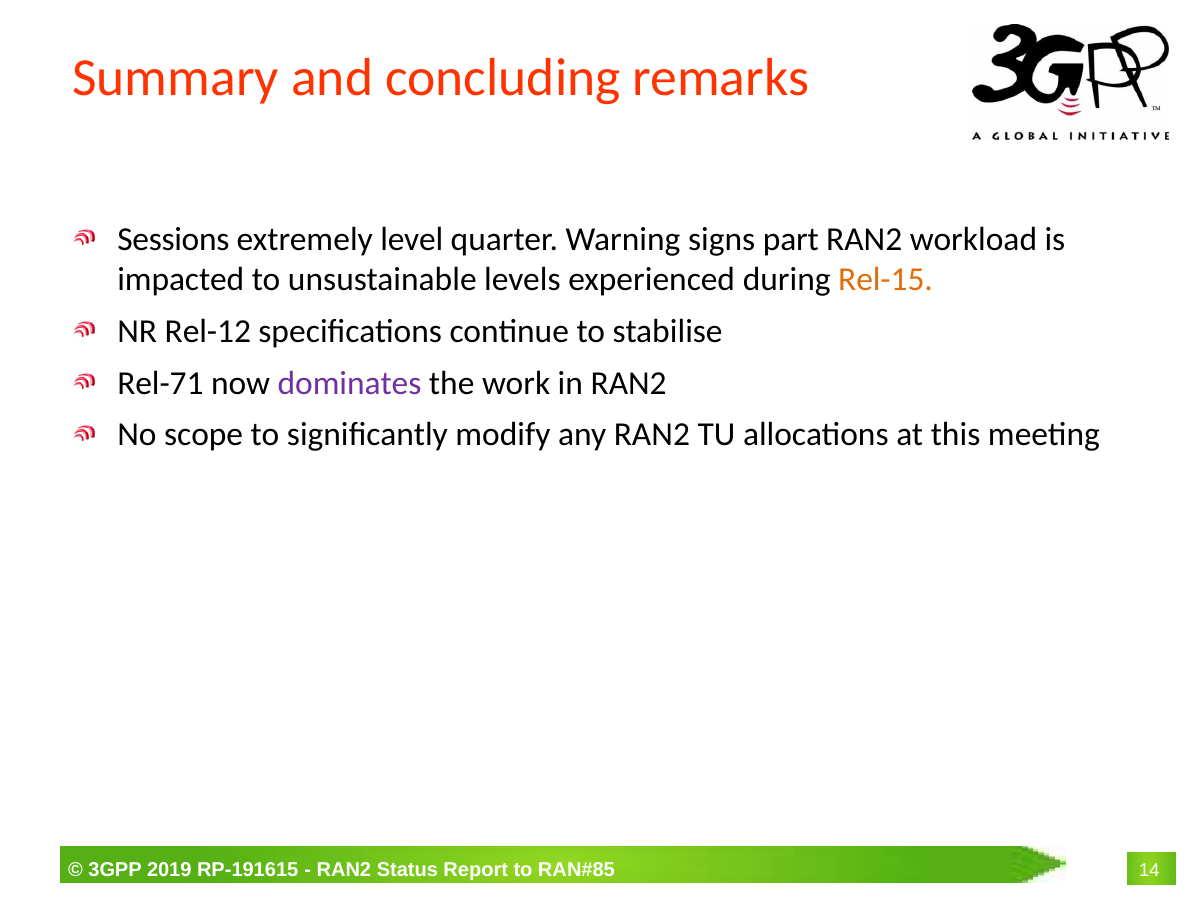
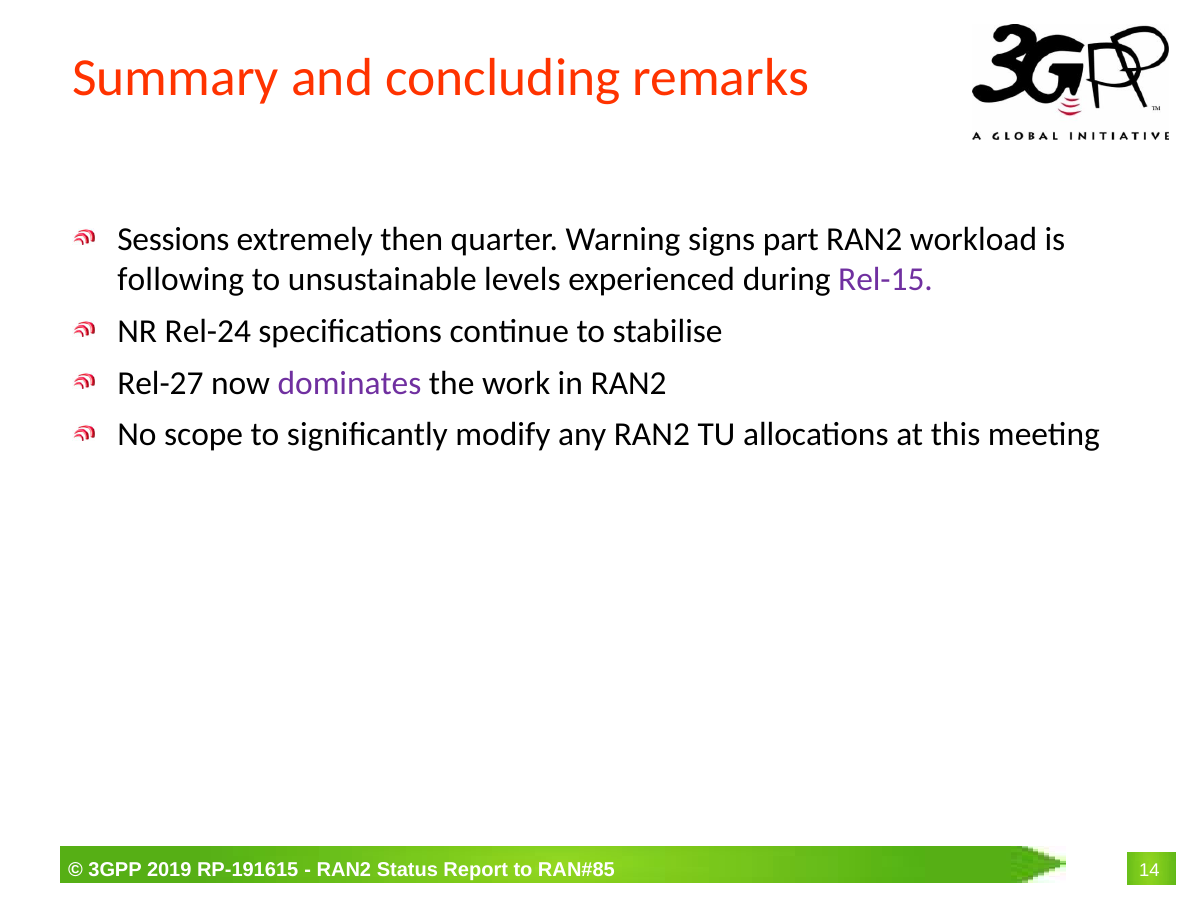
level: level -> then
impacted: impacted -> following
Rel-15 colour: orange -> purple
Rel-12: Rel-12 -> Rel-24
Rel-71: Rel-71 -> Rel-27
